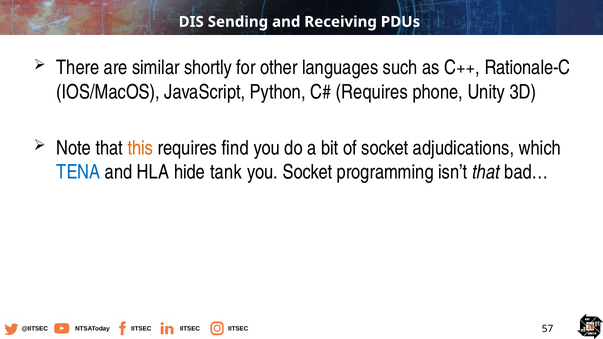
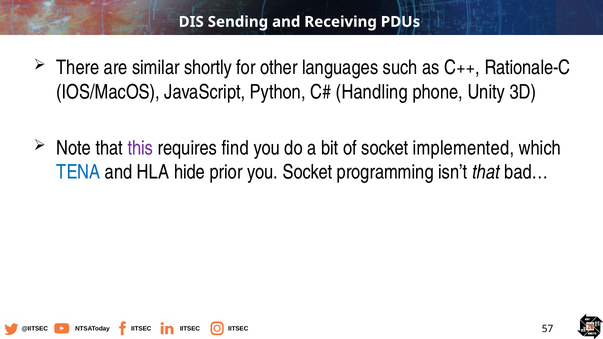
Requires at (372, 92): Requires -> Handling
this colour: orange -> purple
adjudications: adjudications -> implemented
tank: tank -> prior
